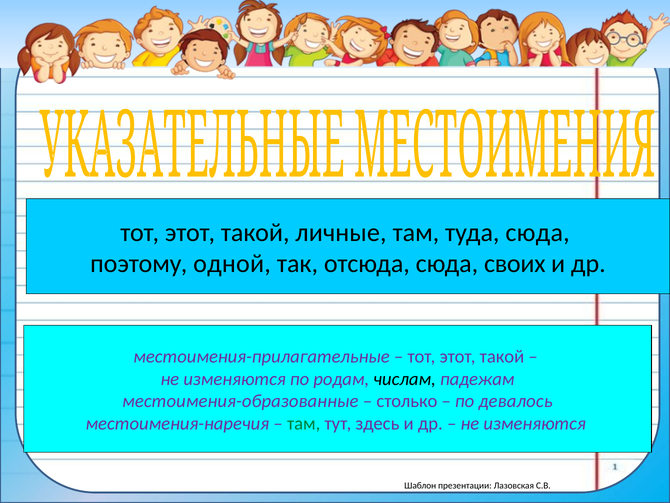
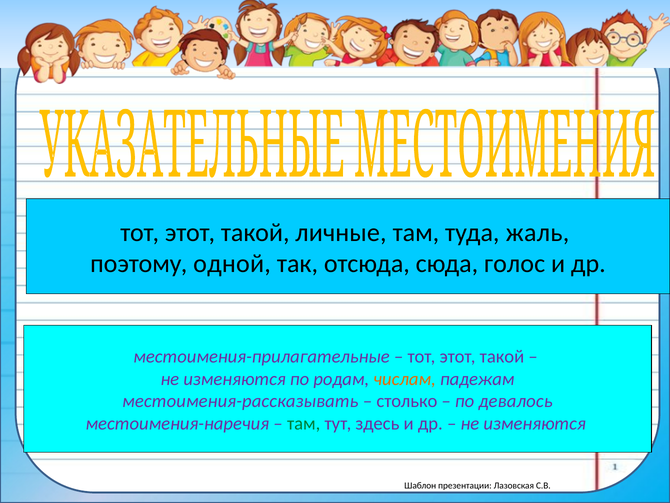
туда сюда: сюда -> жаль
своих: своих -> голос
числам colour: black -> orange
местоимения-образованные: местоимения-образованные -> местоимения-рассказывать
